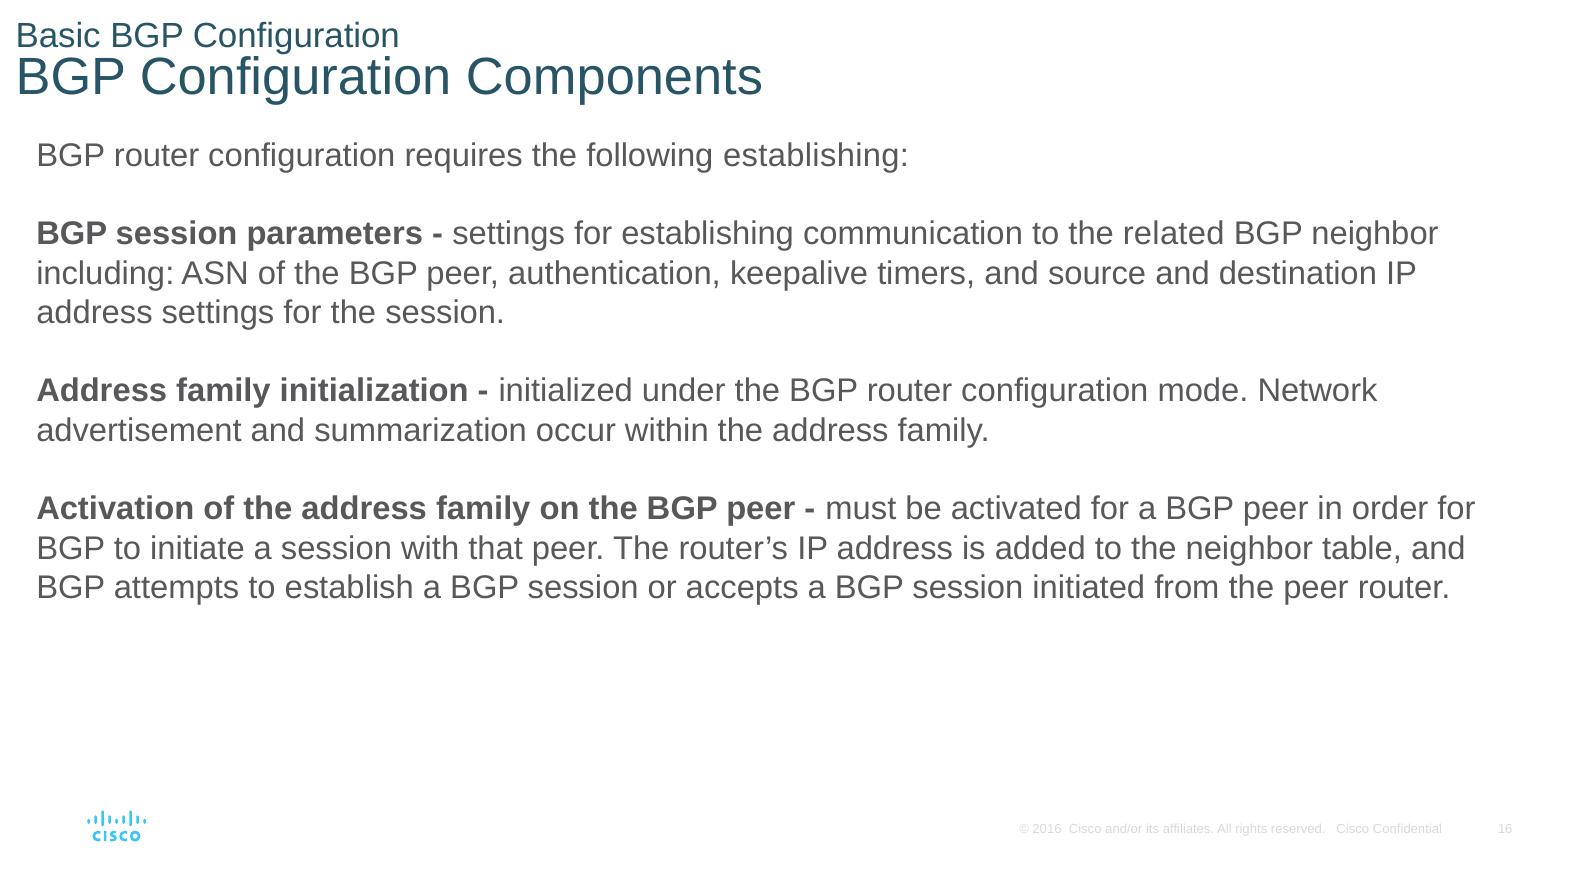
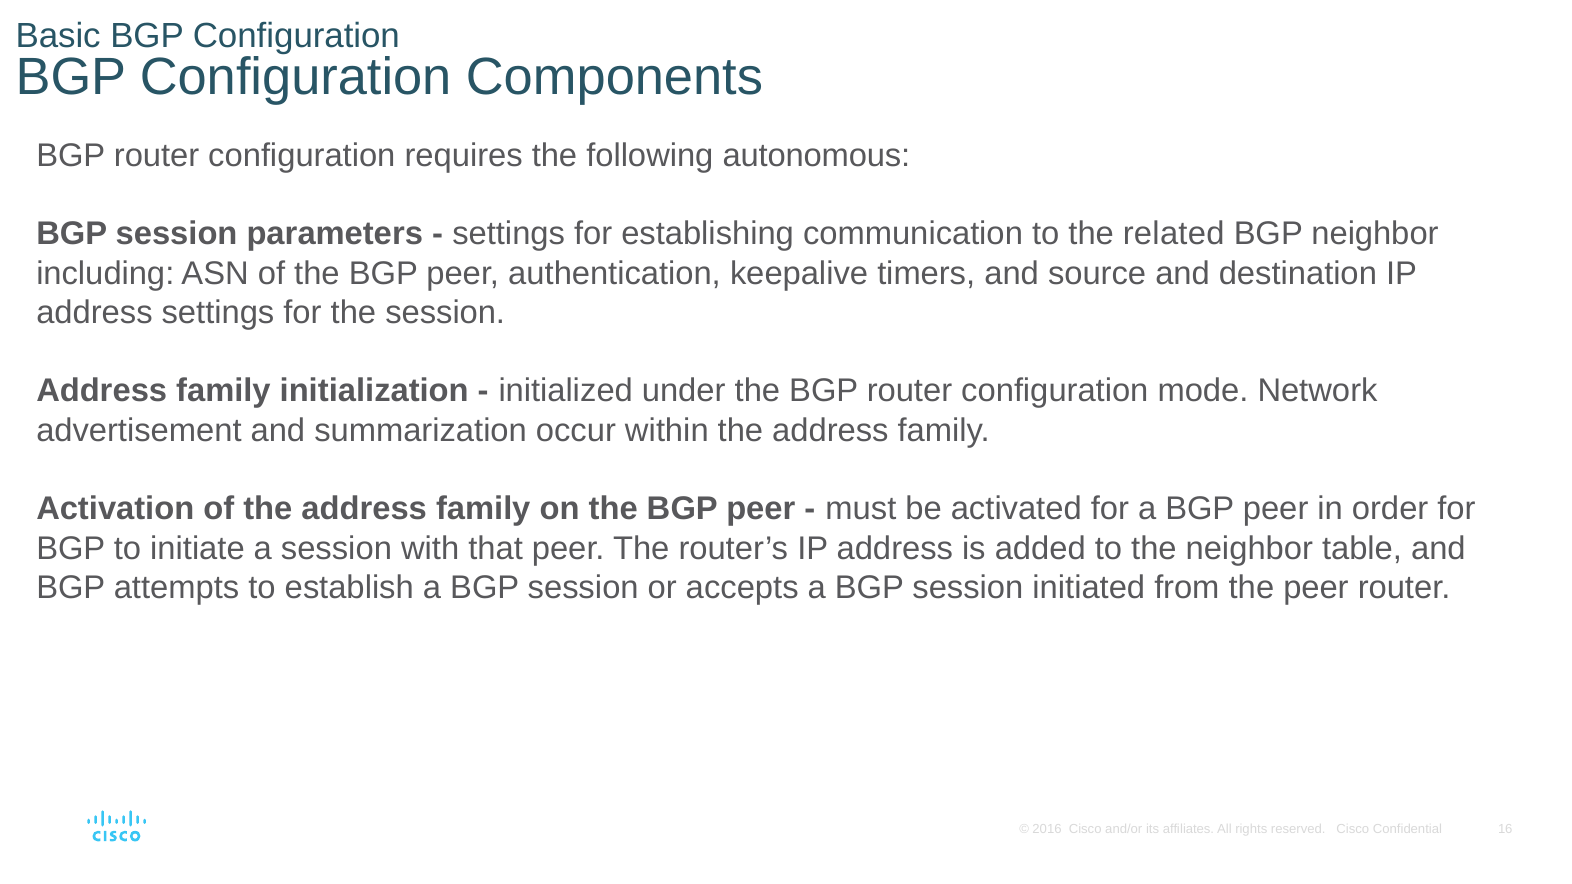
following establishing: establishing -> autonomous
